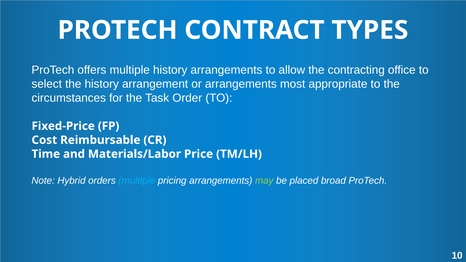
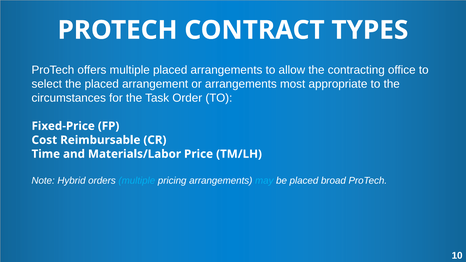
multiple history: history -> placed
the history: history -> placed
may colour: light green -> light blue
